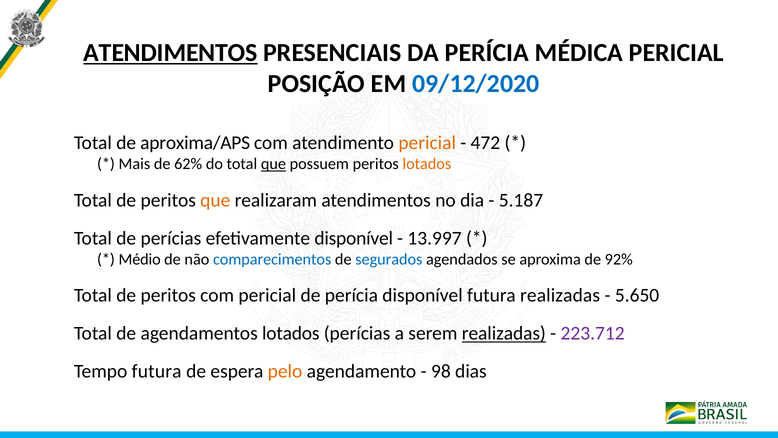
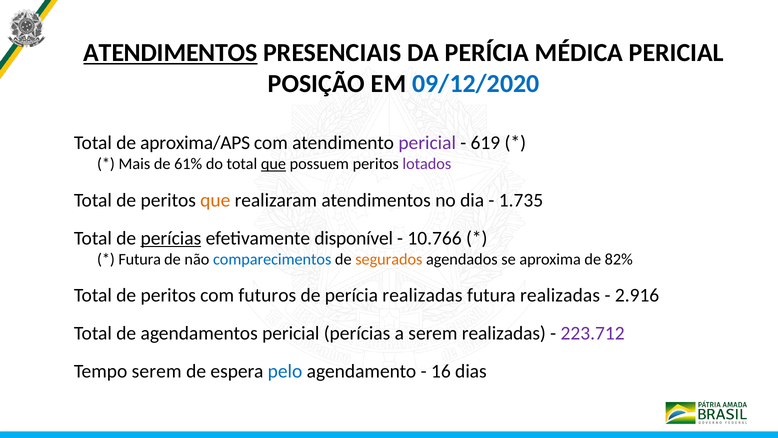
pericial at (427, 143) colour: orange -> purple
472: 472 -> 619
62%: 62% -> 61%
lotados at (427, 164) colour: orange -> purple
5.187: 5.187 -> 1.735
perícias at (171, 238) underline: none -> present
13.997: 13.997 -> 10.766
Médio at (140, 259): Médio -> Futura
segurados colour: blue -> orange
92%: 92% -> 82%
com pericial: pericial -> futuros
perícia disponível: disponível -> realizadas
5.650: 5.650 -> 2.916
agendamentos lotados: lotados -> pericial
realizadas at (504, 333) underline: present -> none
Tempo futura: futura -> serem
pelo colour: orange -> blue
98: 98 -> 16
